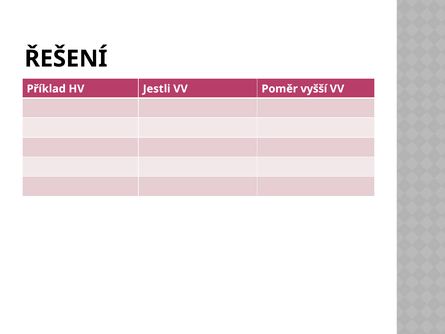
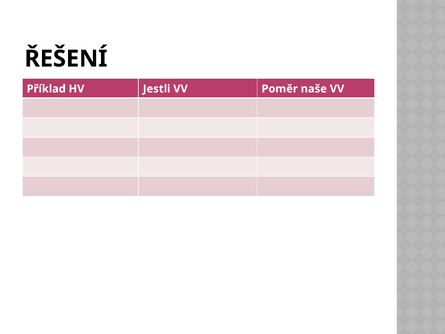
vyšší: vyšší -> naše
